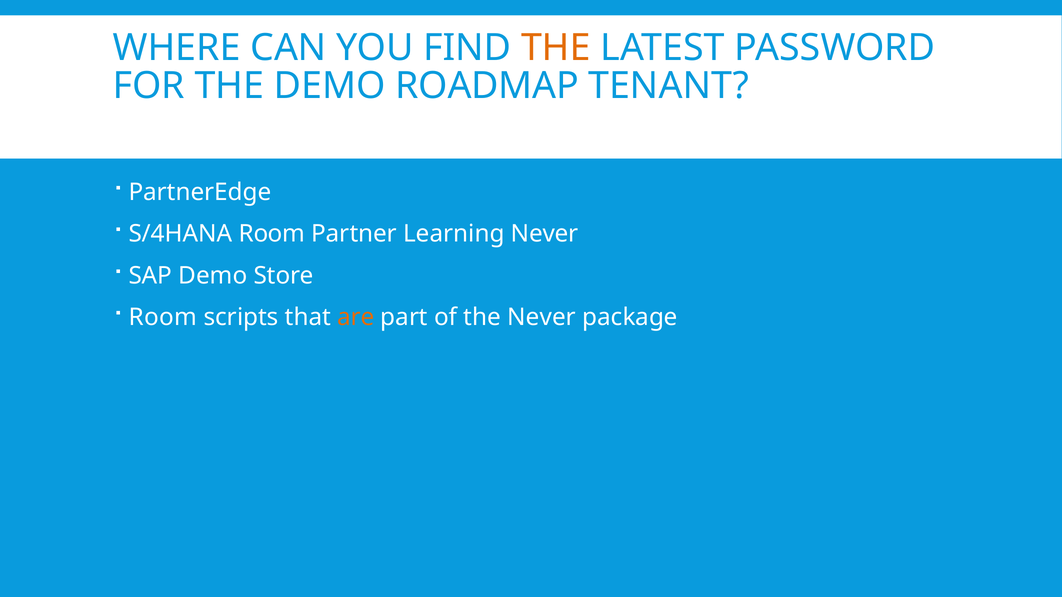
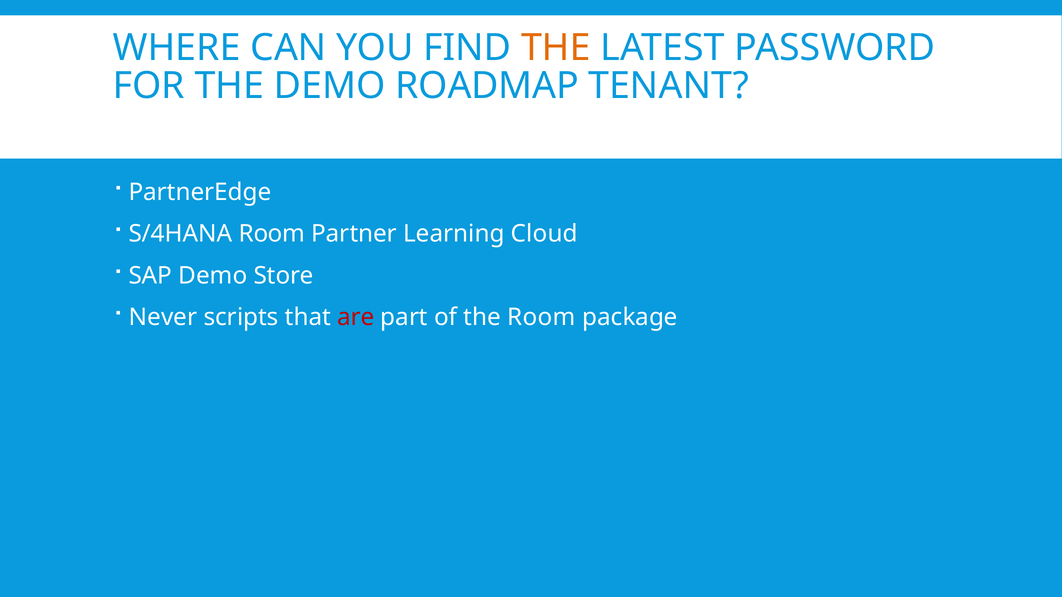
Learning Never: Never -> Cloud
Room at (163, 317): Room -> Never
are colour: orange -> red
the Never: Never -> Room
